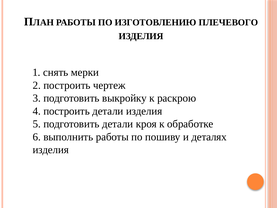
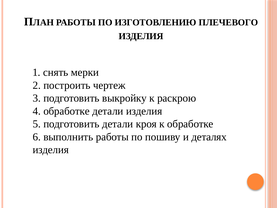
4 построить: построить -> обработке
